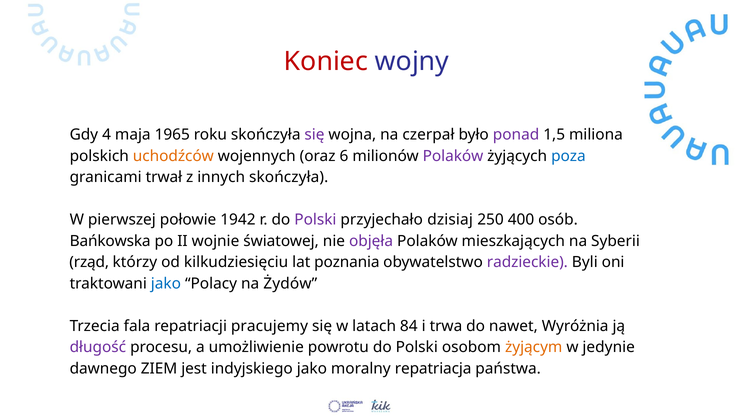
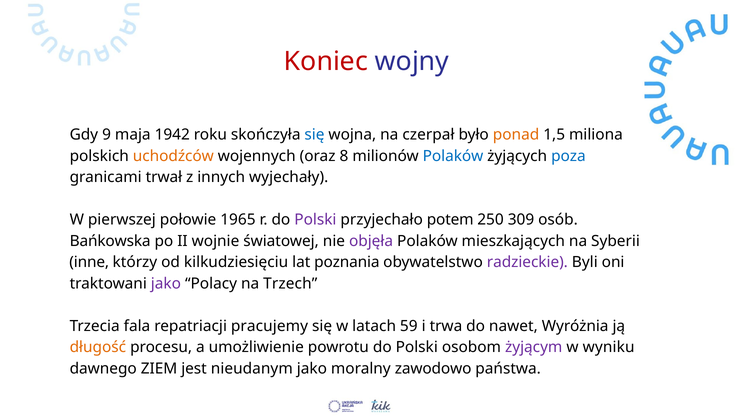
4: 4 -> 9
1965: 1965 -> 1942
się at (314, 135) colour: purple -> blue
ponad colour: purple -> orange
6: 6 -> 8
Polaków at (453, 156) colour: purple -> blue
innych skończyła: skończyła -> wyjechały
1942: 1942 -> 1965
dzisiaj: dzisiaj -> potem
400: 400 -> 309
rząd: rząd -> inne
jako at (166, 284) colour: blue -> purple
Żydów: Żydów -> Trzech
84: 84 -> 59
długość colour: purple -> orange
żyjącym colour: orange -> purple
jedynie: jedynie -> wyniku
indyjskiego: indyjskiego -> nieudanym
repatriacja: repatriacja -> zawodowo
